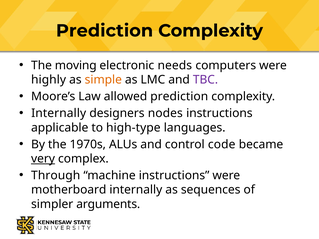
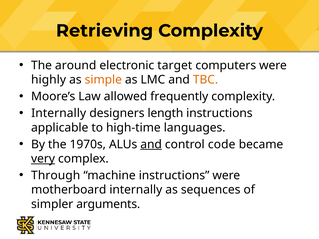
Prediction at (105, 31): Prediction -> Retrieving
moving: moving -> around
needs: needs -> target
TBC colour: purple -> orange
allowed prediction: prediction -> frequently
nodes: nodes -> length
high-type: high-type -> high-time
and at (151, 144) underline: none -> present
